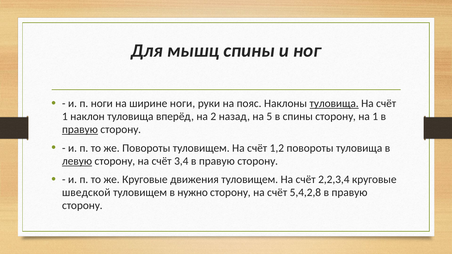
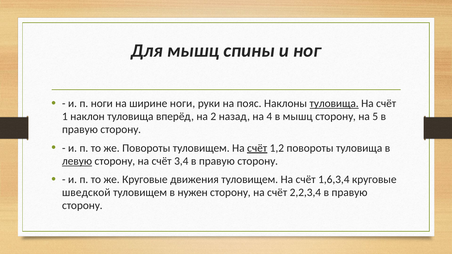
5: 5 -> 4
в спины: спины -> мышц
на 1: 1 -> 5
правую at (80, 130) underline: present -> none
счёт at (257, 148) underline: none -> present
2,2,3,4: 2,2,3,4 -> 1,6,3,4
нужно: нужно -> нужен
5,4,2,8: 5,4,2,8 -> 2,2,3,4
